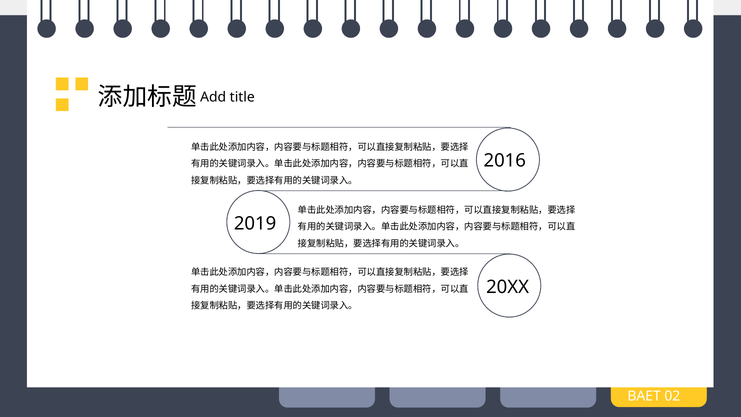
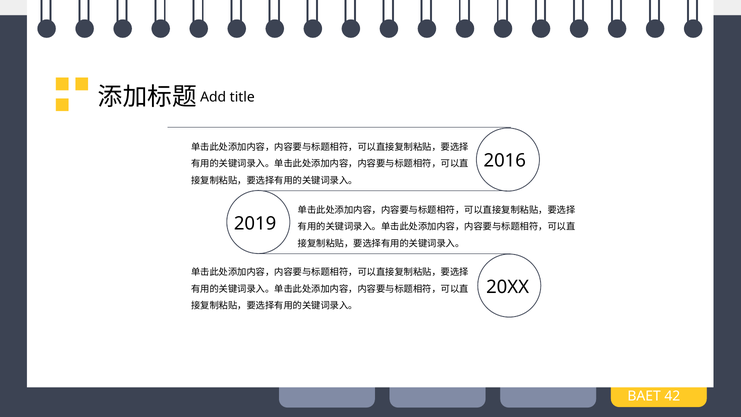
02: 02 -> 42
